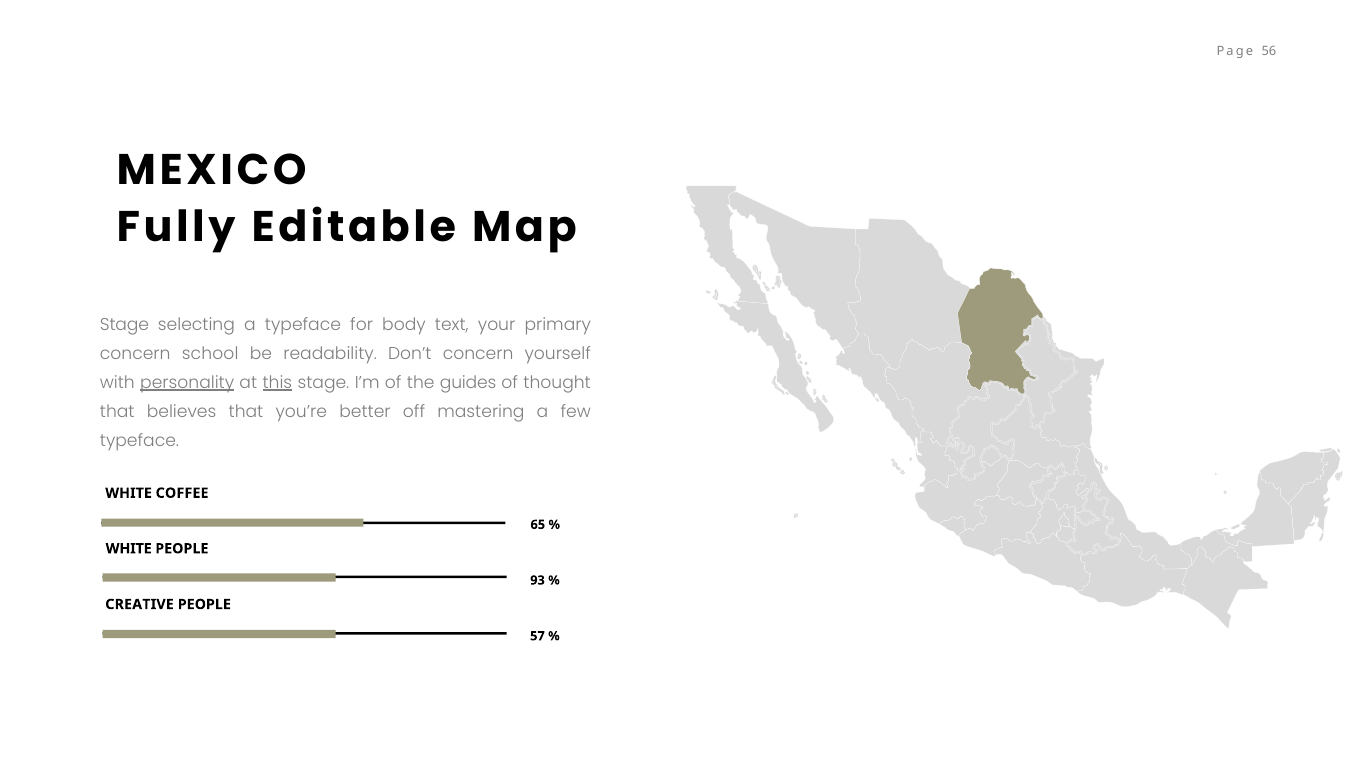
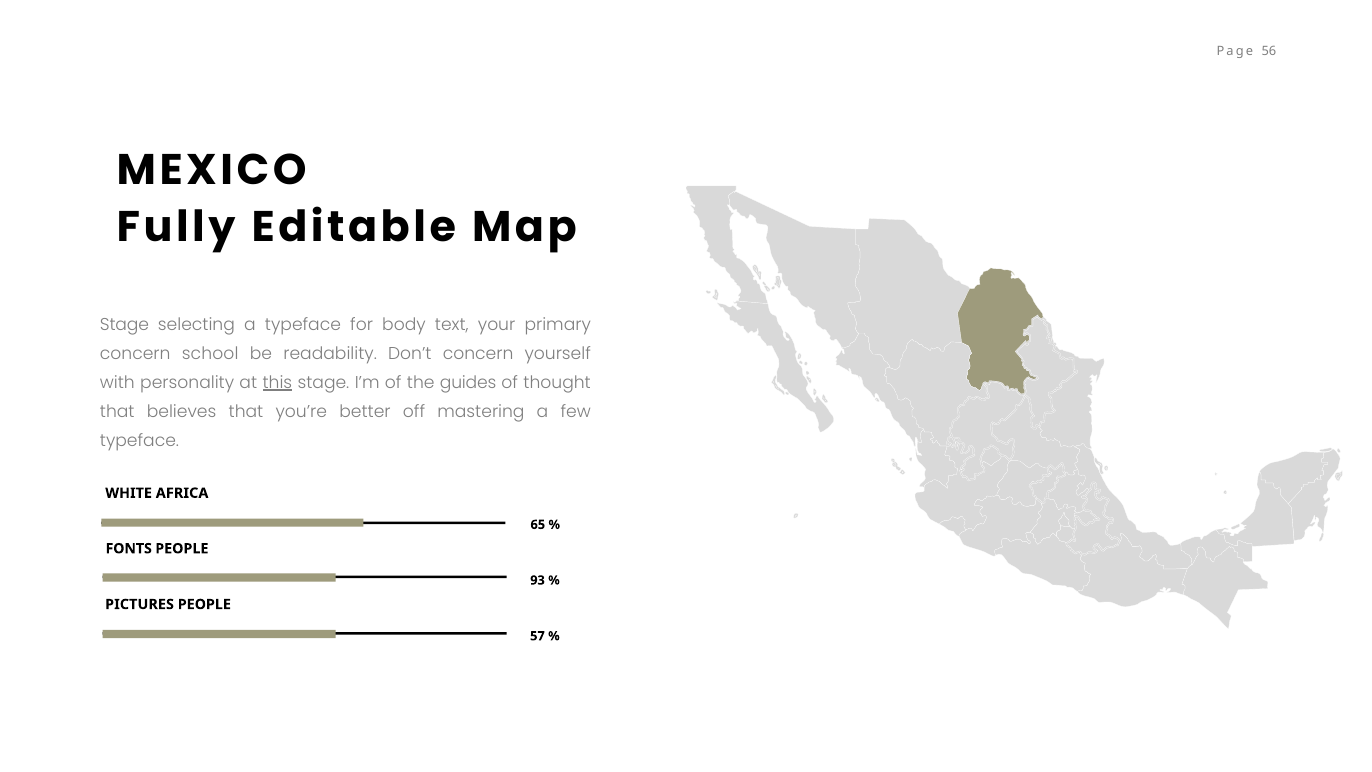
personality underline: present -> none
COFFEE: COFFEE -> AFRICA
WHITE at (129, 549): WHITE -> FONTS
CREATIVE: CREATIVE -> PICTURES
